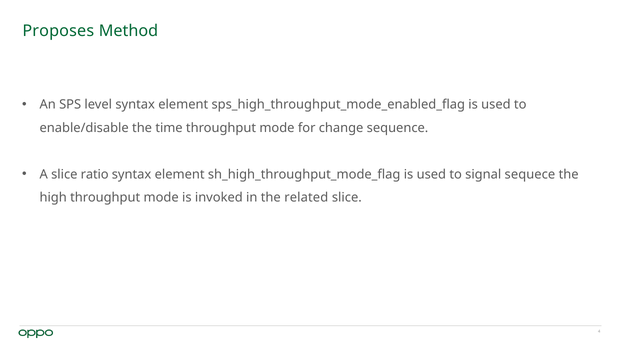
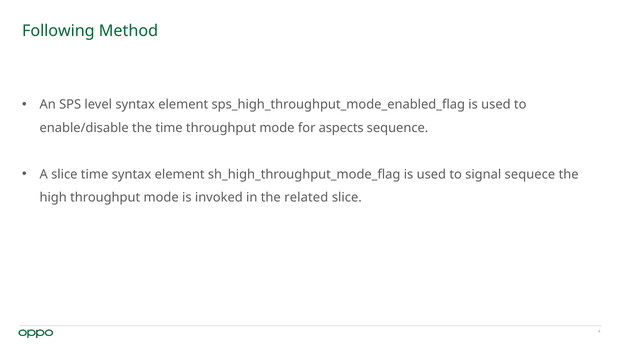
Proposes: Proposes -> Following
change: change -> aspects
slice ratio: ratio -> time
